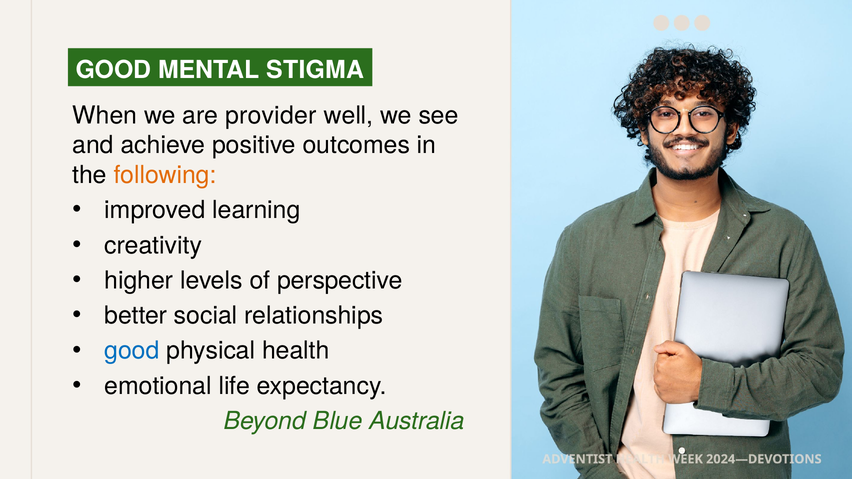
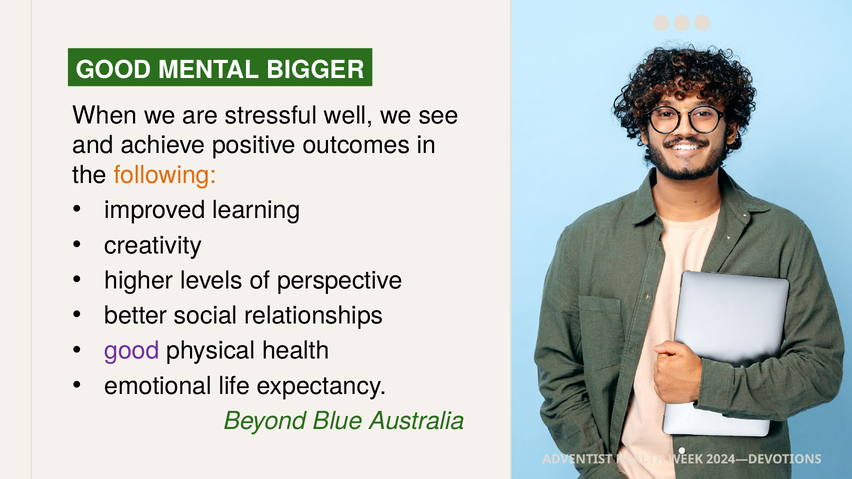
STIGMA: STIGMA -> BIGGER
provider: provider -> stressful
good at (132, 351) colour: blue -> purple
